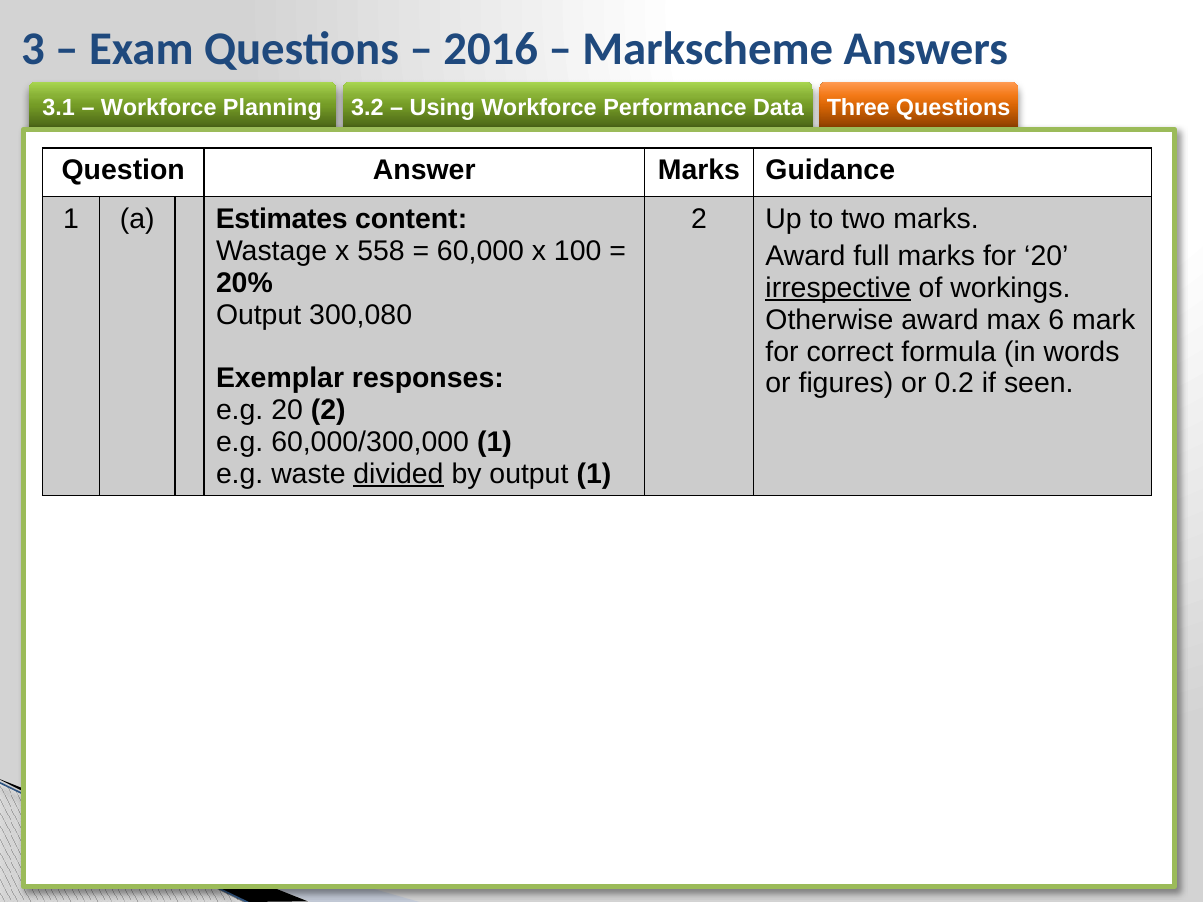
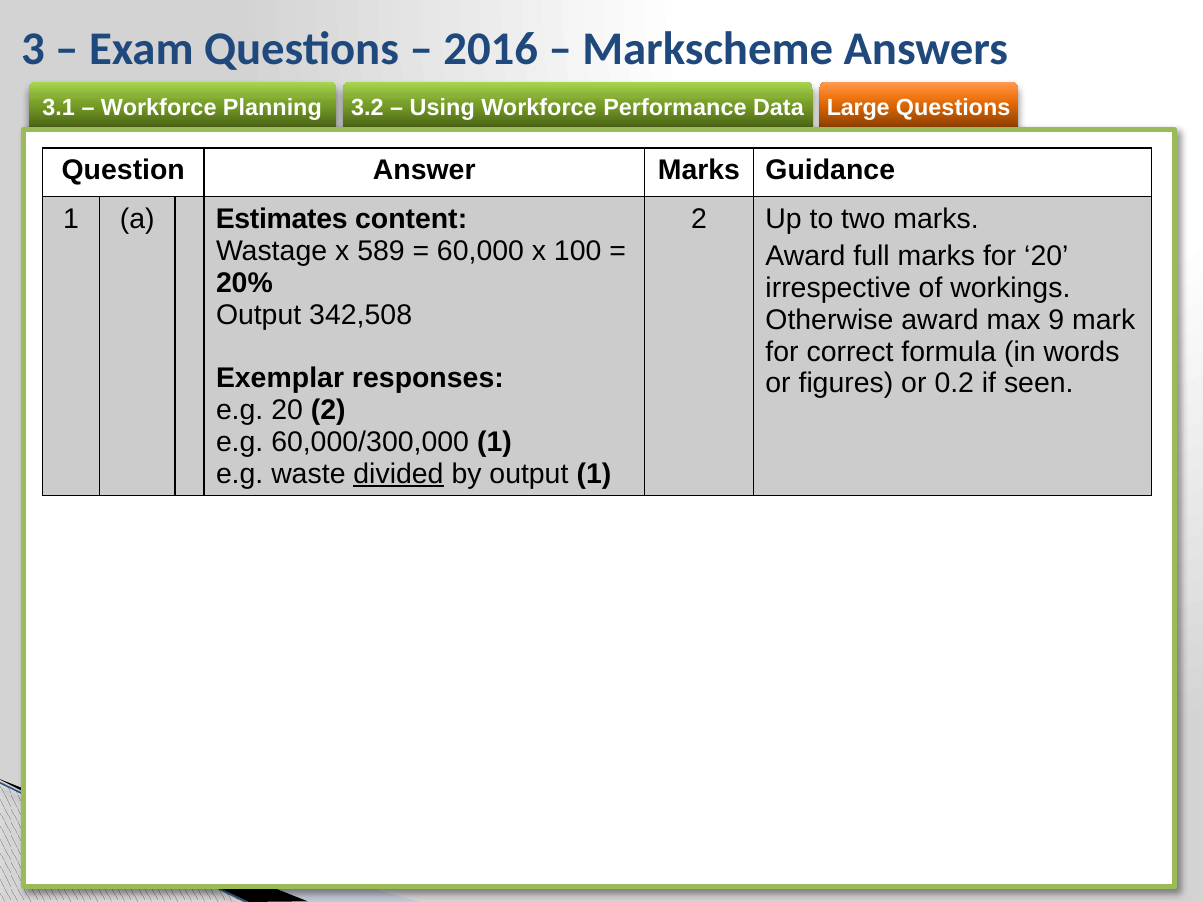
Three: Three -> Large
558: 558 -> 589
irrespective underline: present -> none
300,080: 300,080 -> 342,508
6: 6 -> 9
